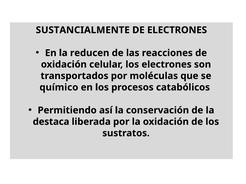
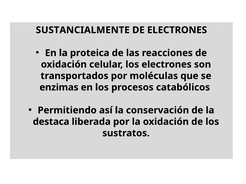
reducen: reducen -> proteica
químico: químico -> enzimas
